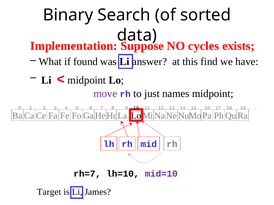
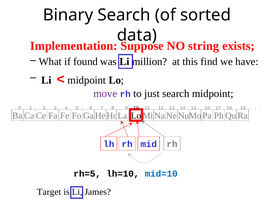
cycles: cycles -> string
answer: answer -> million
just names: names -> search
rh=7: rh=7 -> rh=5
mid=10 colour: purple -> blue
